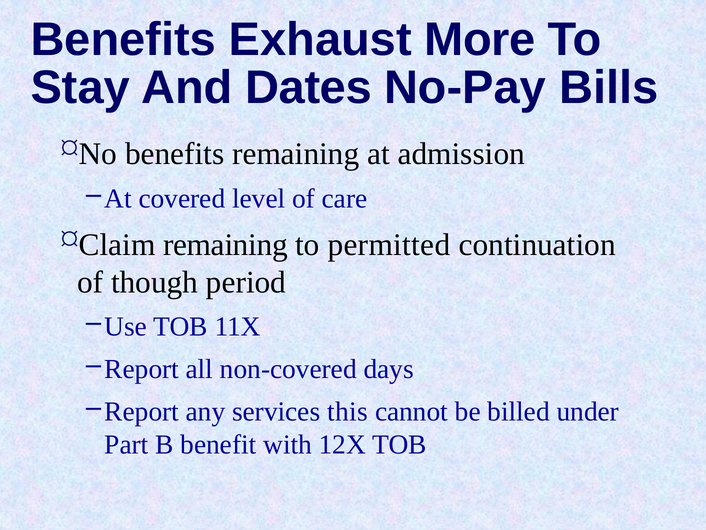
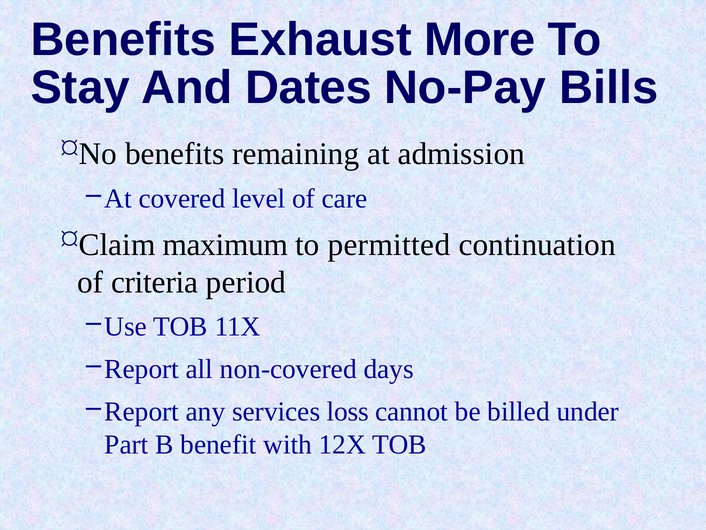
Claim remaining: remaining -> maximum
though: though -> criteria
this: this -> loss
